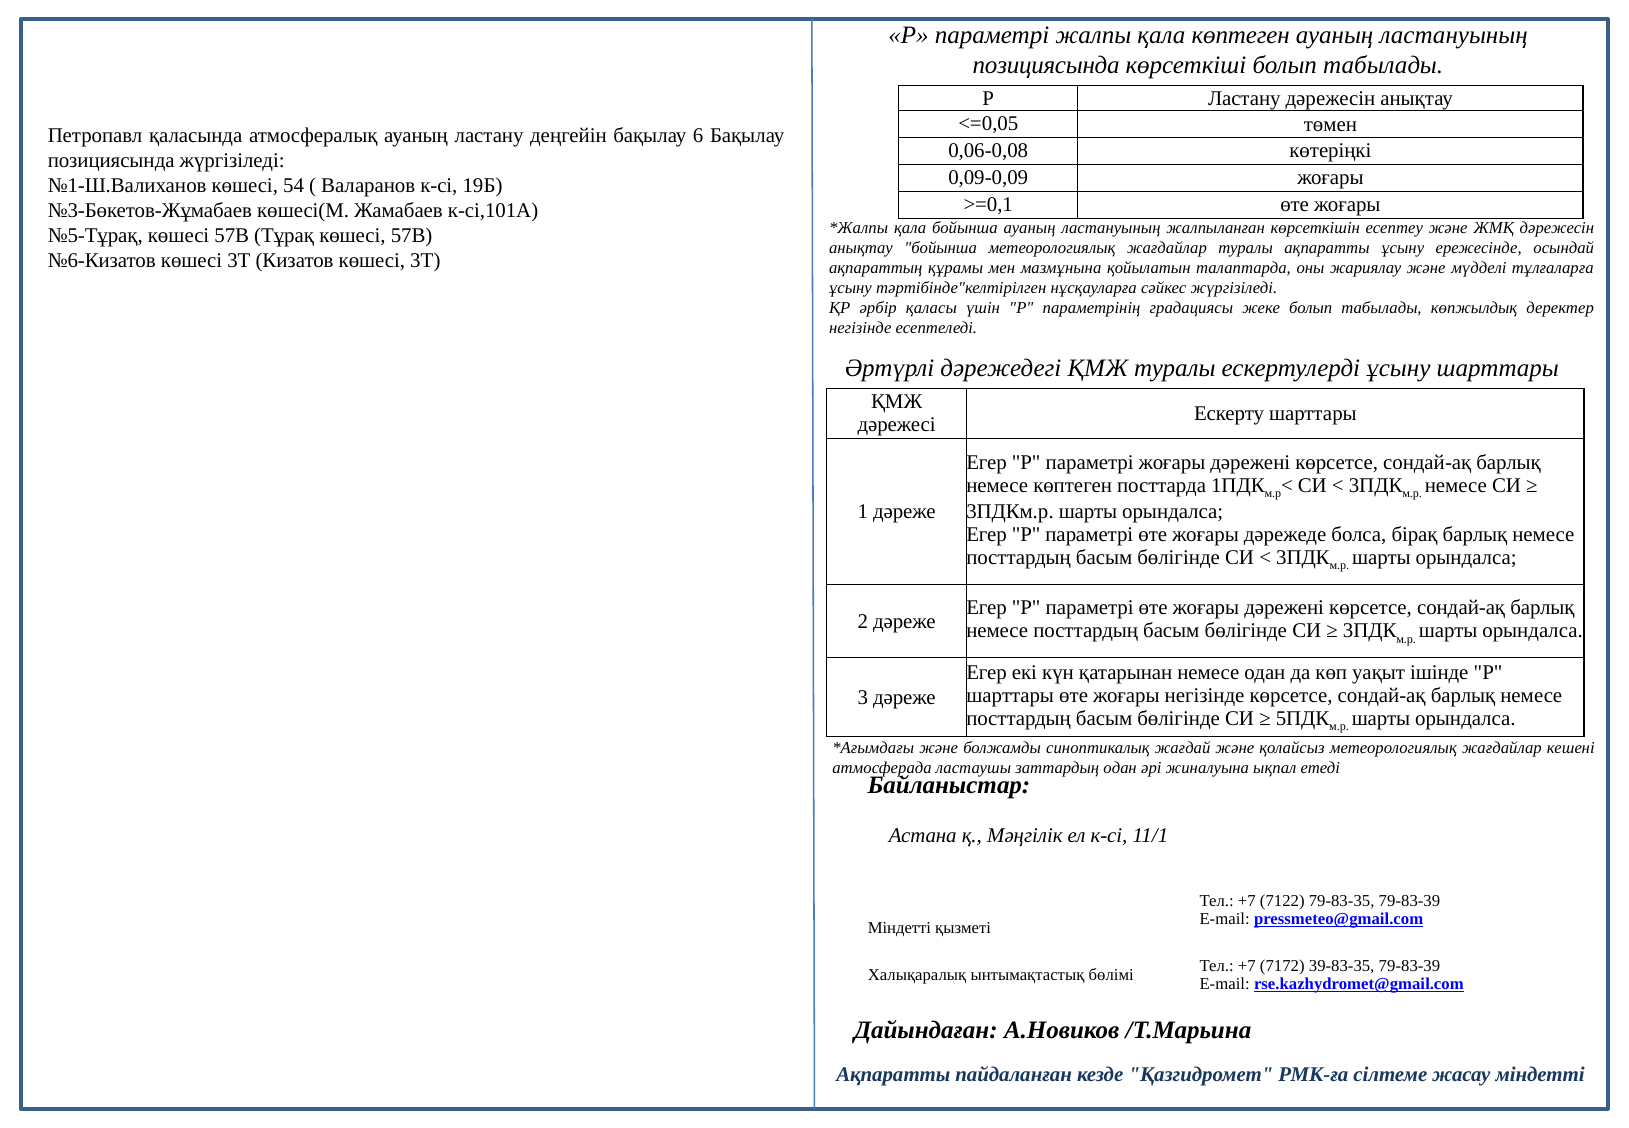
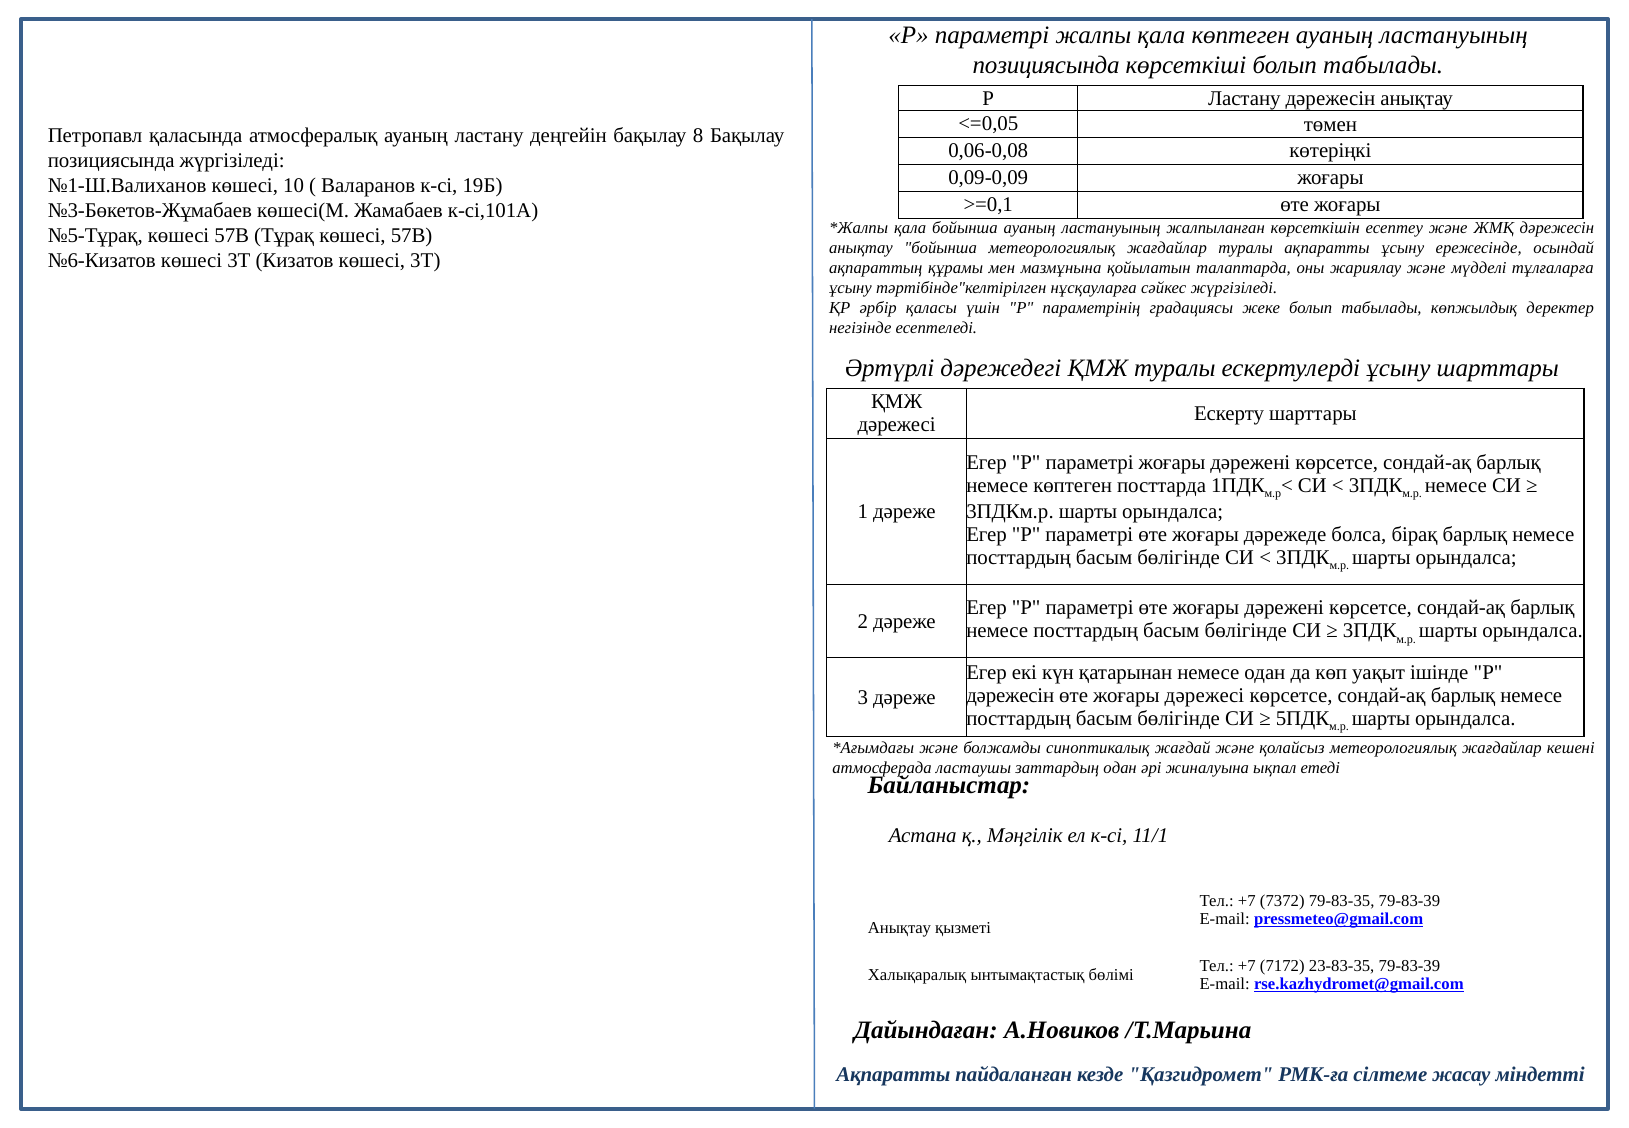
6: 6 -> 8
54: 54 -> 10
шарттары at (1010, 695): шарттары -> дәрежесін
жоғары негізінде: негізінде -> дәрежесі
7122: 7122 -> 7372
Міндетті at (899, 928): Міндетті -> Анықтау
39-83-35: 39-83-35 -> 23-83-35
